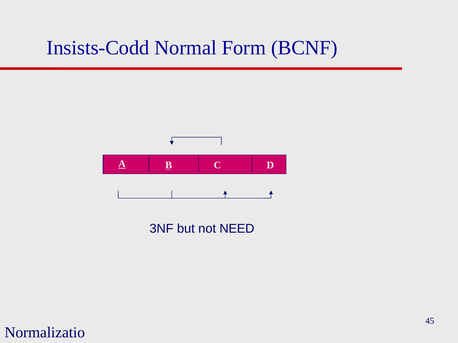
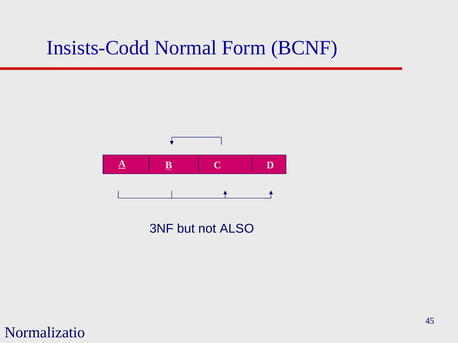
NEED: NEED -> ALSO
